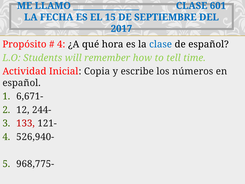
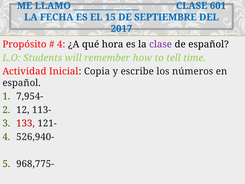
clase at (161, 44) colour: blue -> purple
6,671-: 6,671- -> 7,954-
244-: 244- -> 113-
